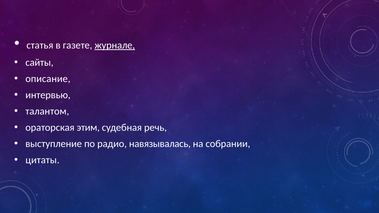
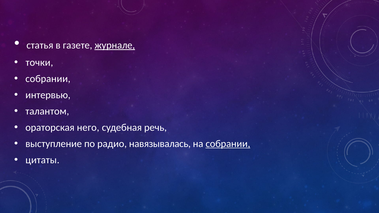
сайты: сайты -> точки
описание at (48, 79): описание -> собрании
этим: этим -> него
собрании at (228, 144) underline: none -> present
